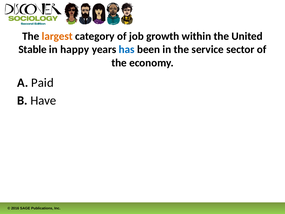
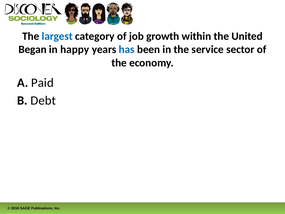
largest colour: orange -> blue
Stable: Stable -> Began
Have: Have -> Debt
